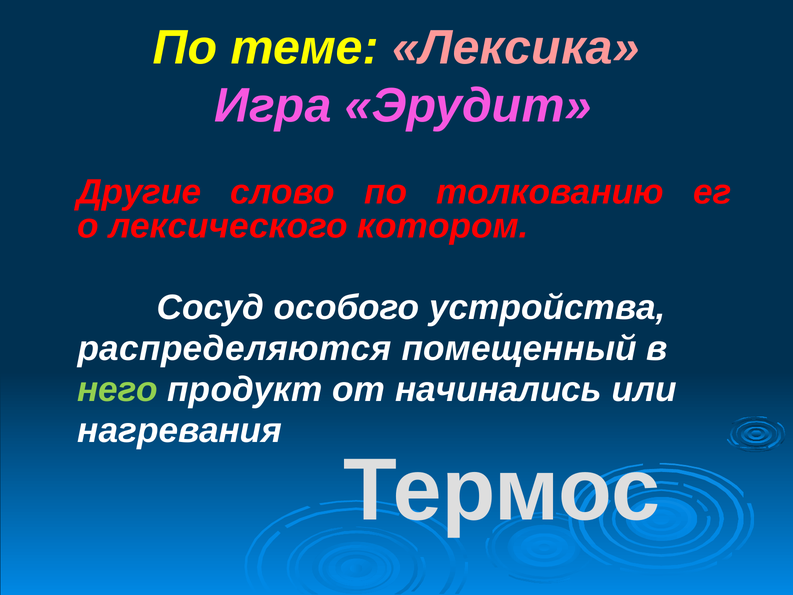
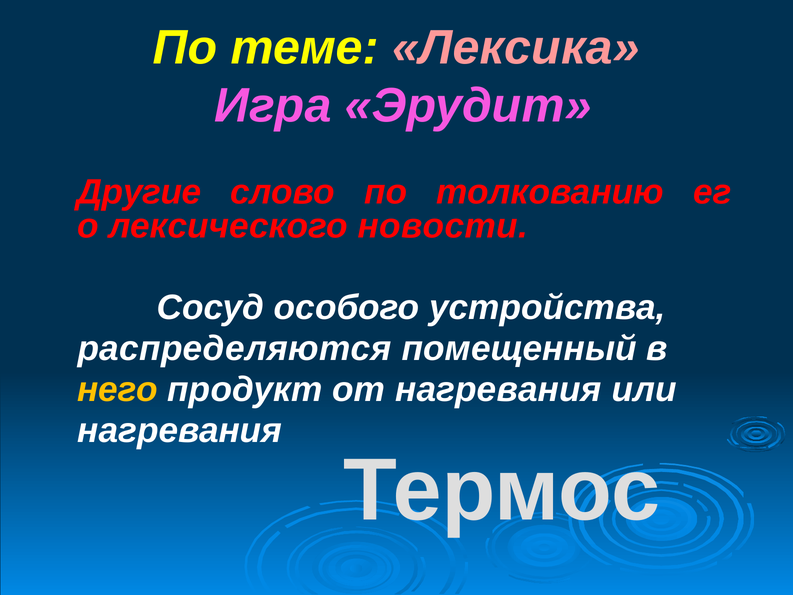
котором: котором -> новости
него colour: light green -> yellow
от начинались: начинались -> нагревания
